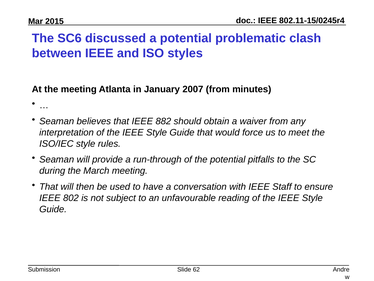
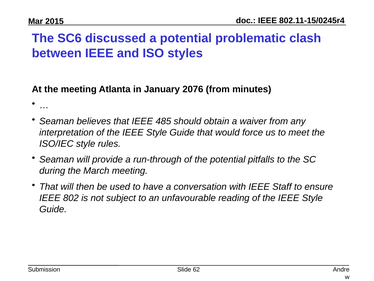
2007: 2007 -> 2076
882: 882 -> 485
